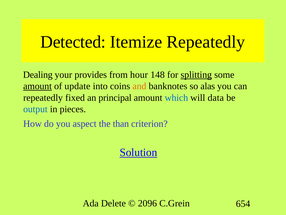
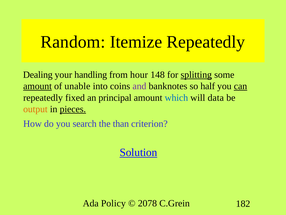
Detected: Detected -> Random
provides: provides -> handling
update: update -> unable
and colour: orange -> purple
alas: alas -> half
can underline: none -> present
output colour: blue -> orange
pieces underline: none -> present
aspect: aspect -> search
Delete: Delete -> Policy
2096: 2096 -> 2078
654: 654 -> 182
